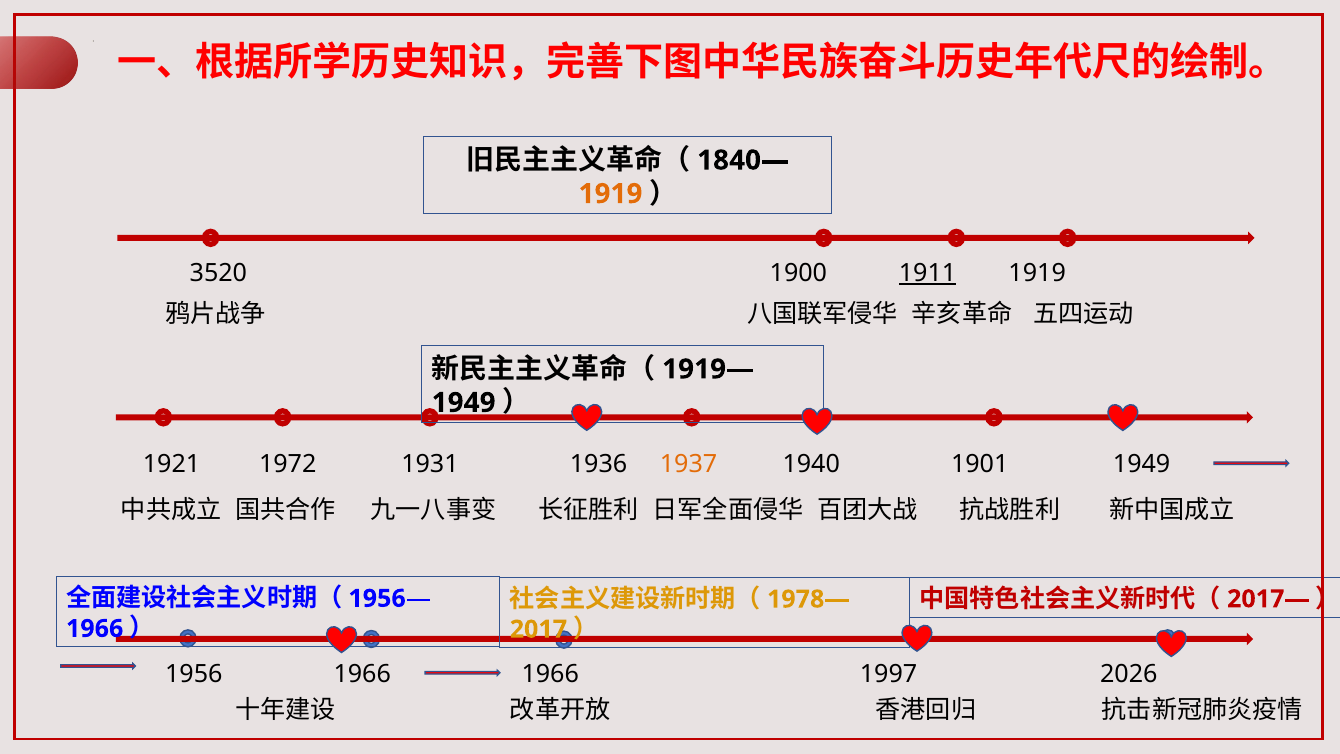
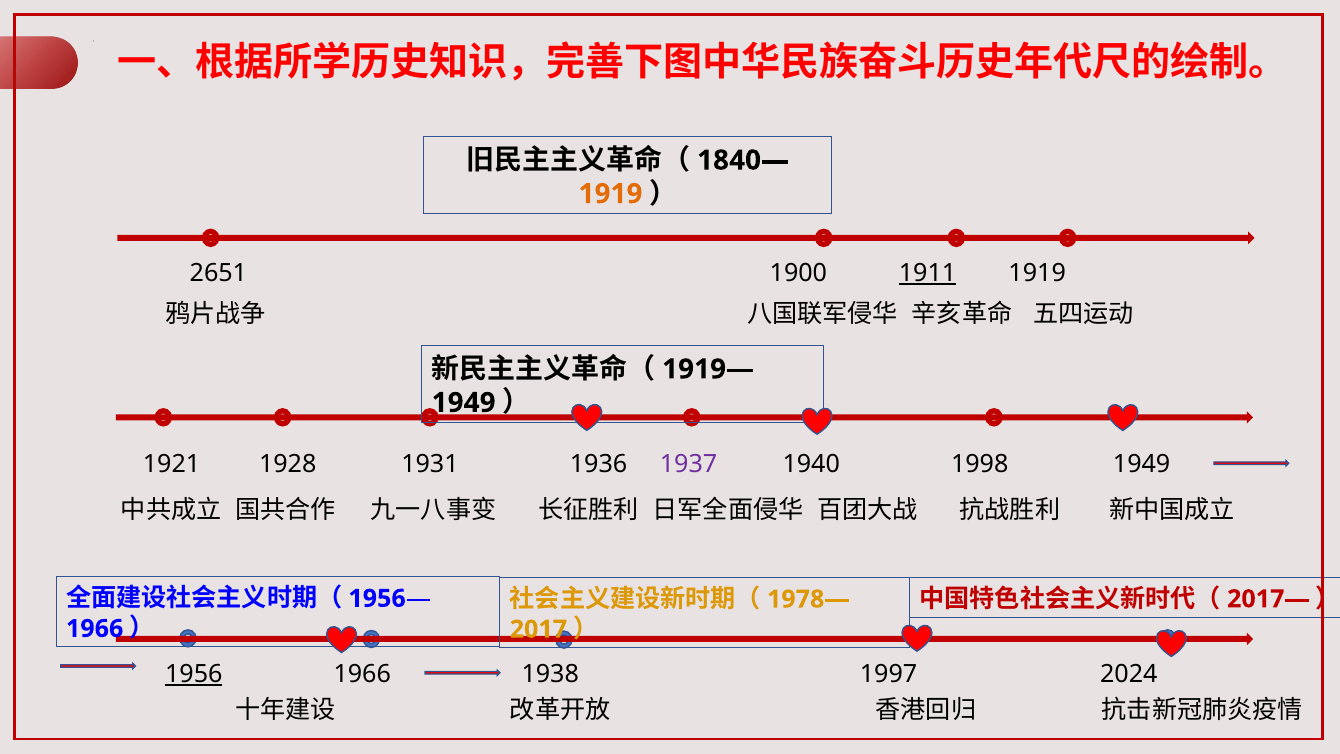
3520: 3520 -> 2651
1972: 1972 -> 1928
1937 colour: orange -> purple
1901: 1901 -> 1998
1956 underline: none -> present
1966 1966: 1966 -> 1938
2026: 2026 -> 2024
